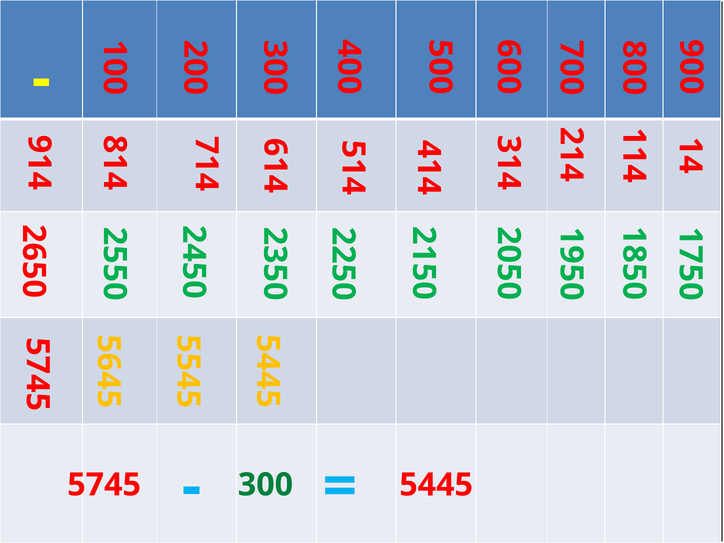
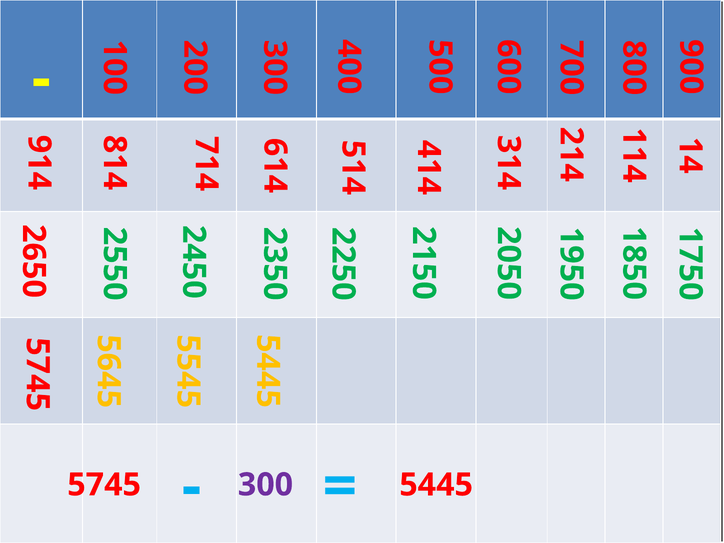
300 colour: green -> purple
